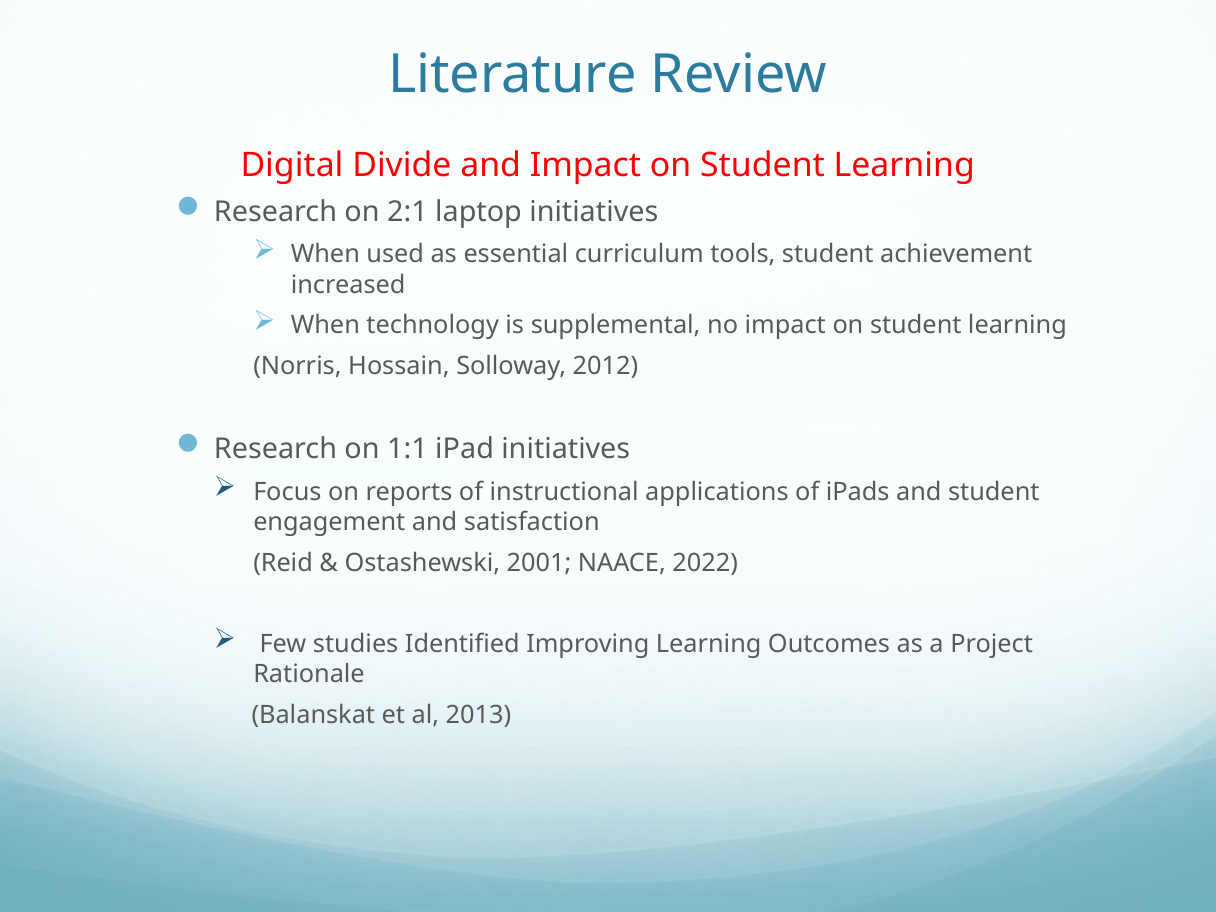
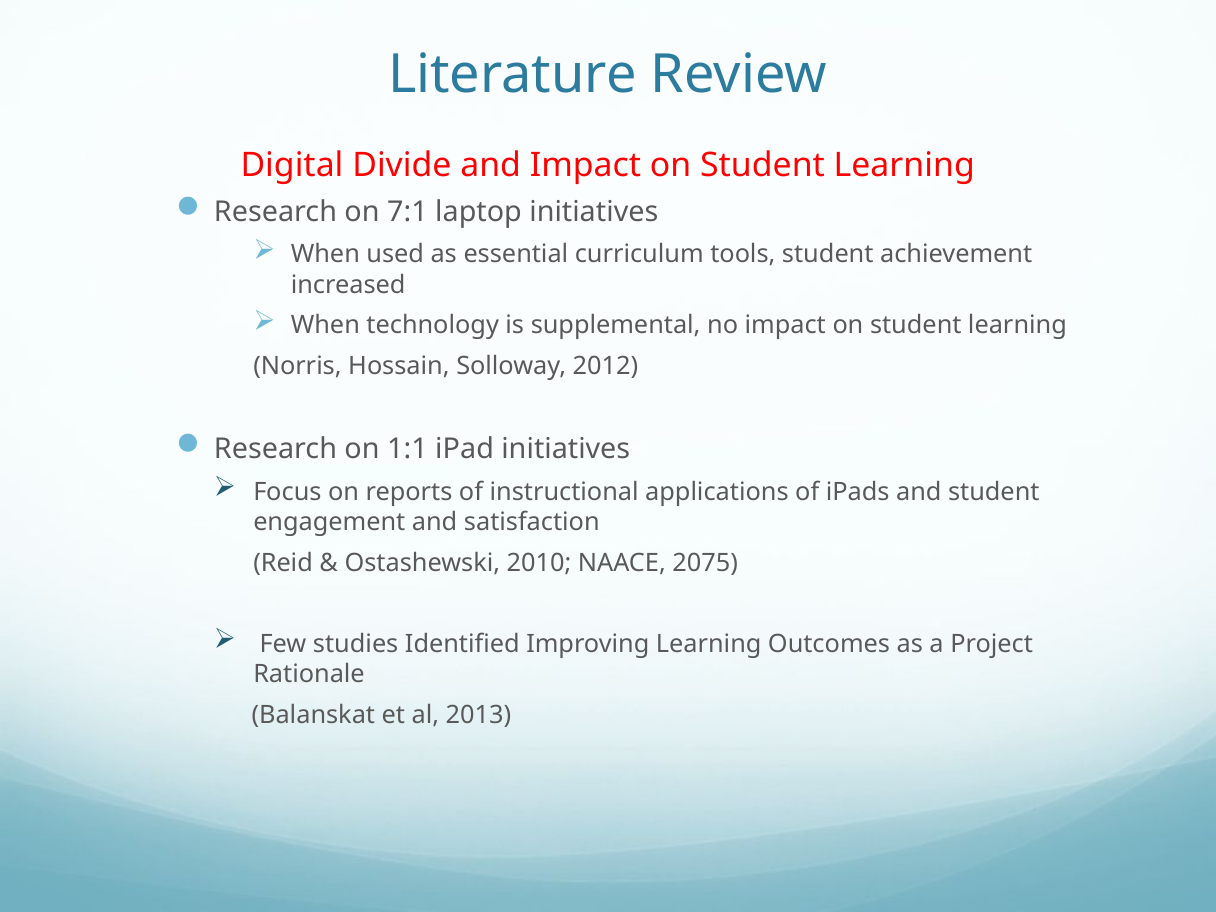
2:1: 2:1 -> 7:1
2001: 2001 -> 2010
2022: 2022 -> 2075
